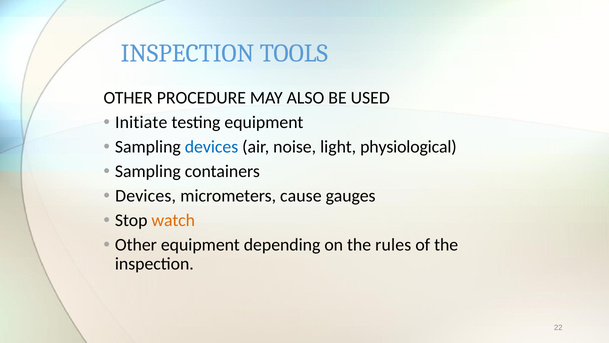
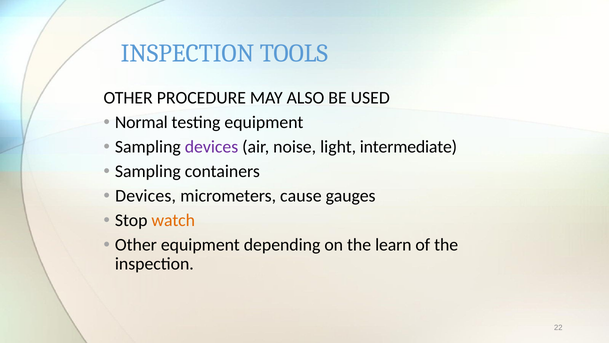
Initiate: Initiate -> Normal
devices at (212, 147) colour: blue -> purple
physiological: physiological -> intermediate
rules: rules -> learn
